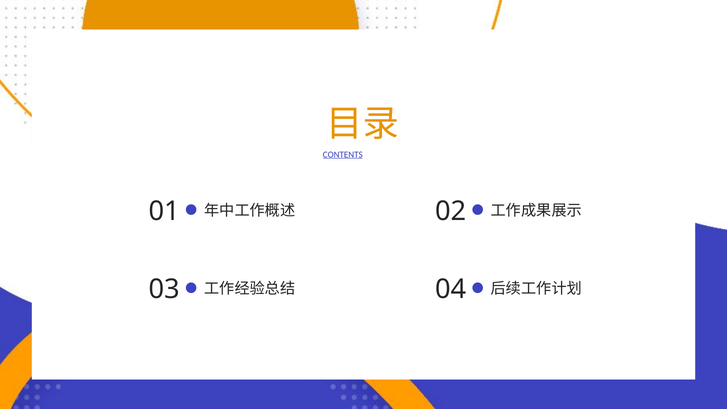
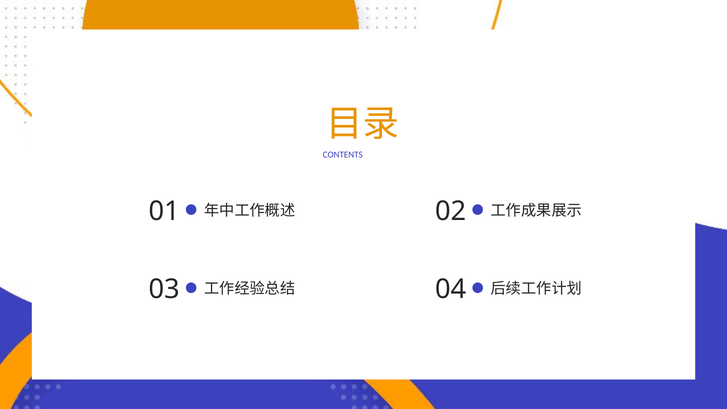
CONTENTS underline: present -> none
